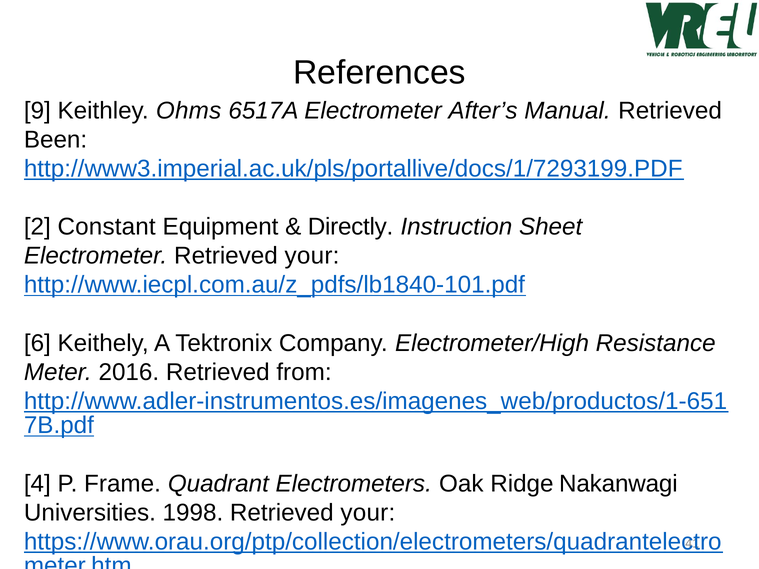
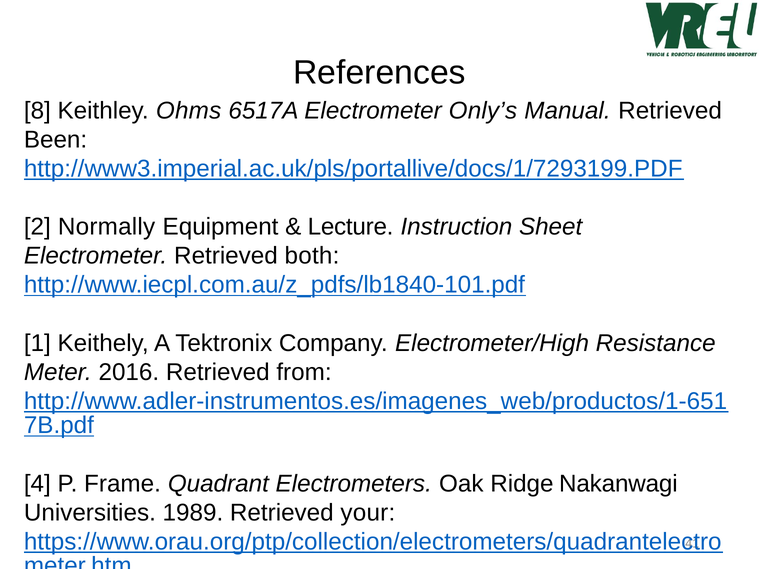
9: 9 -> 8
After’s: After’s -> Only’s
Constant: Constant -> Normally
Directly: Directly -> Lecture
Electrometer Retrieved your: your -> both
6: 6 -> 1
1998: 1998 -> 1989
